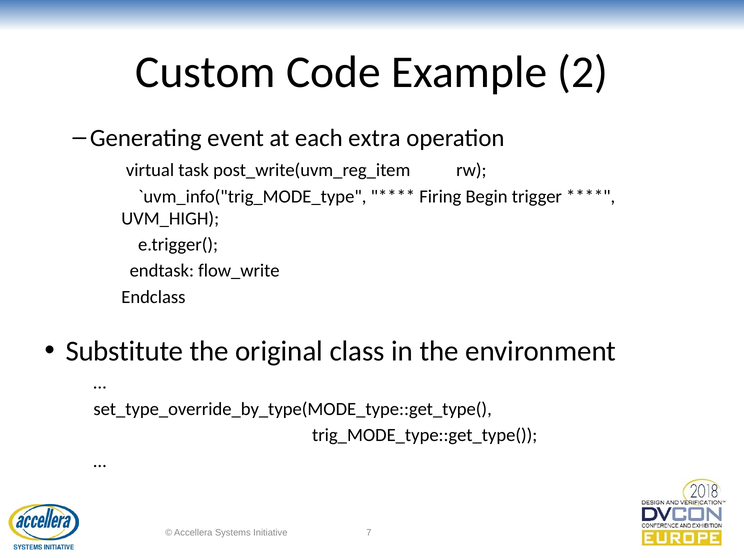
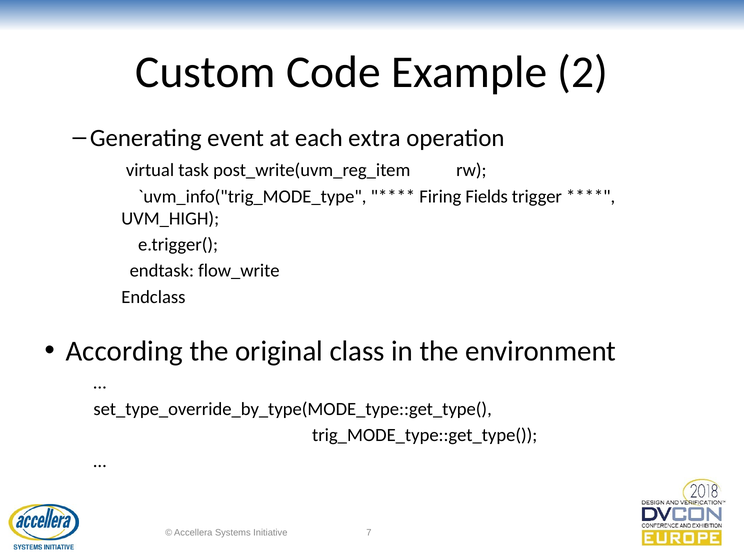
Begin: Begin -> Fields
Substitute: Substitute -> According
